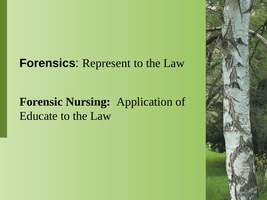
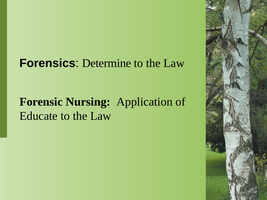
Represent: Represent -> Determine
